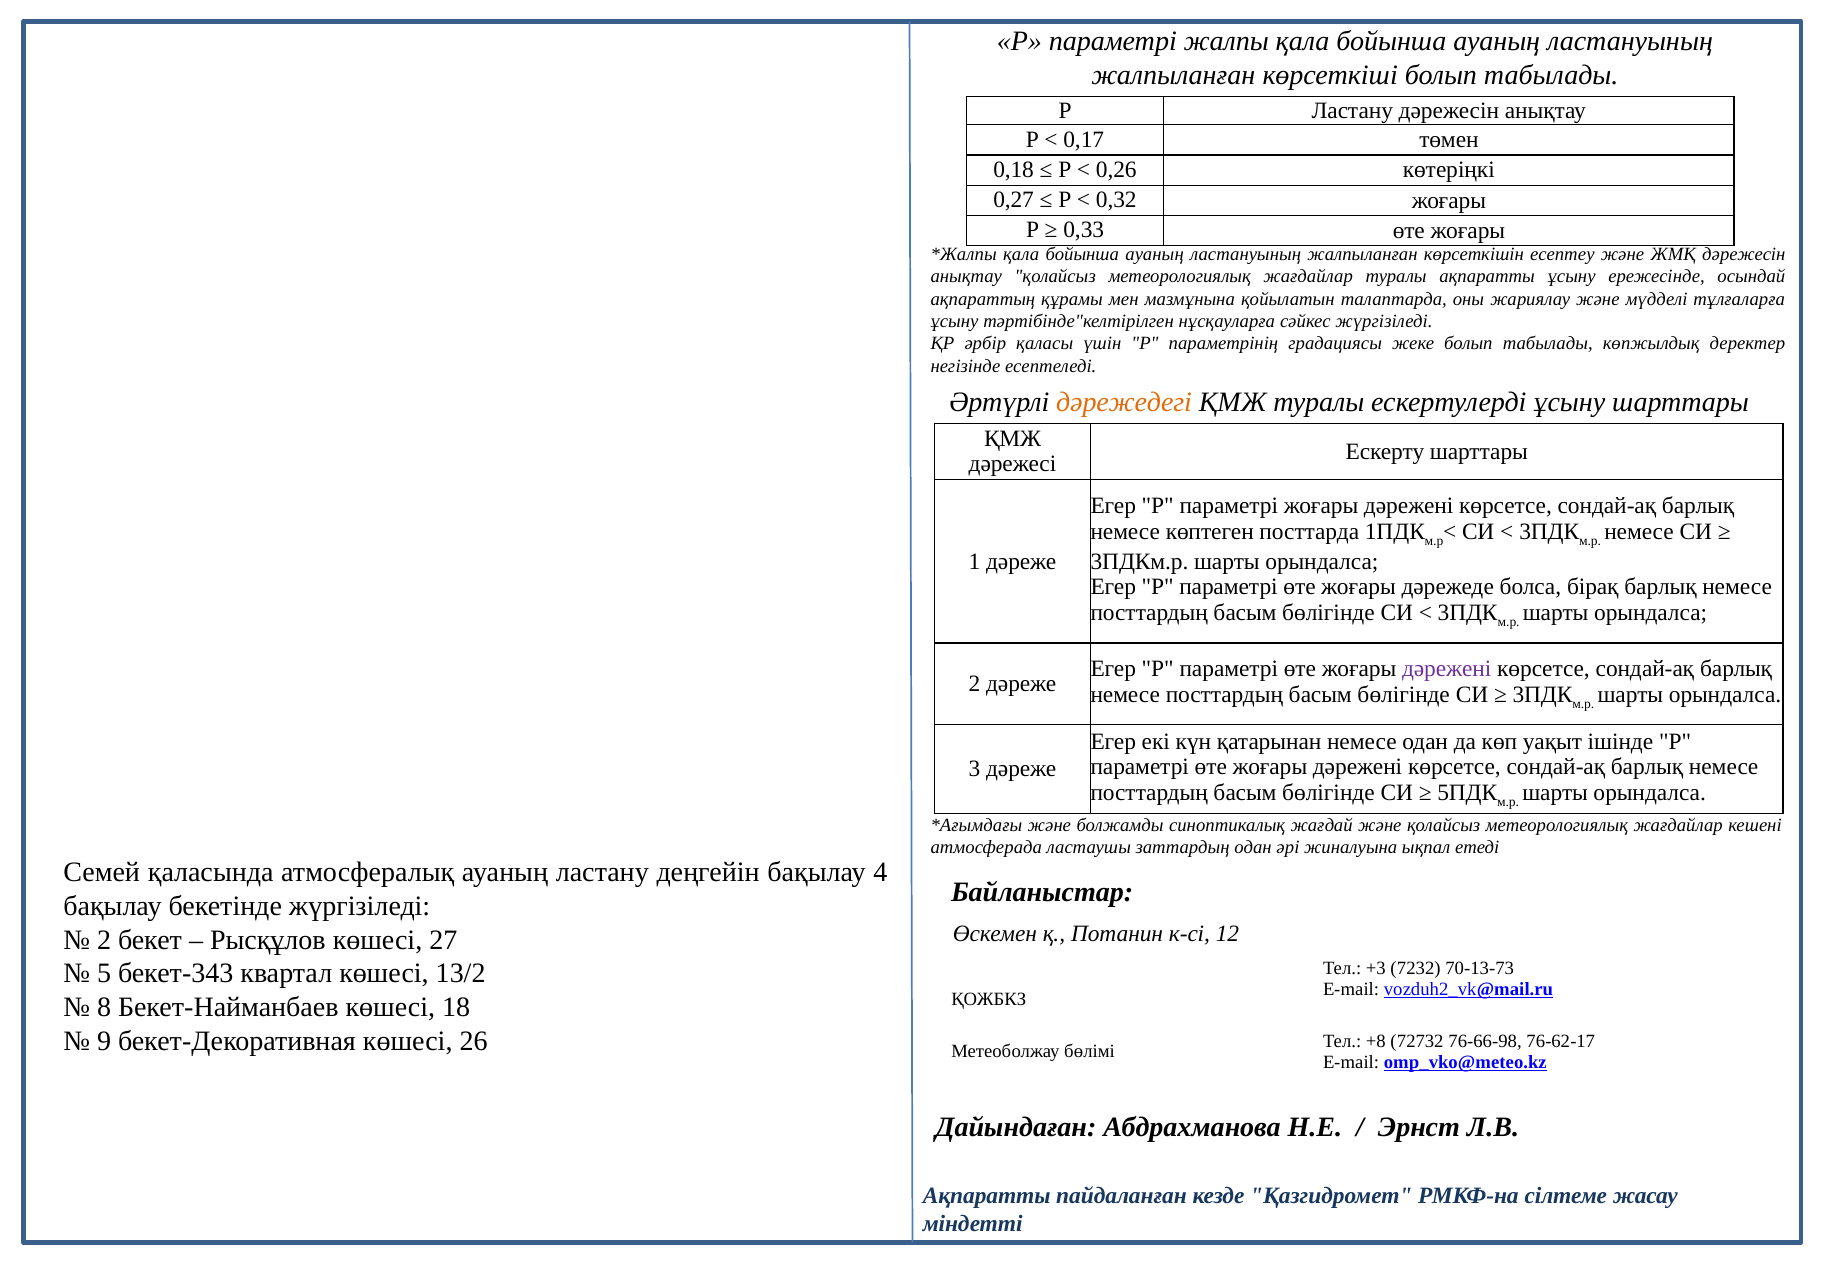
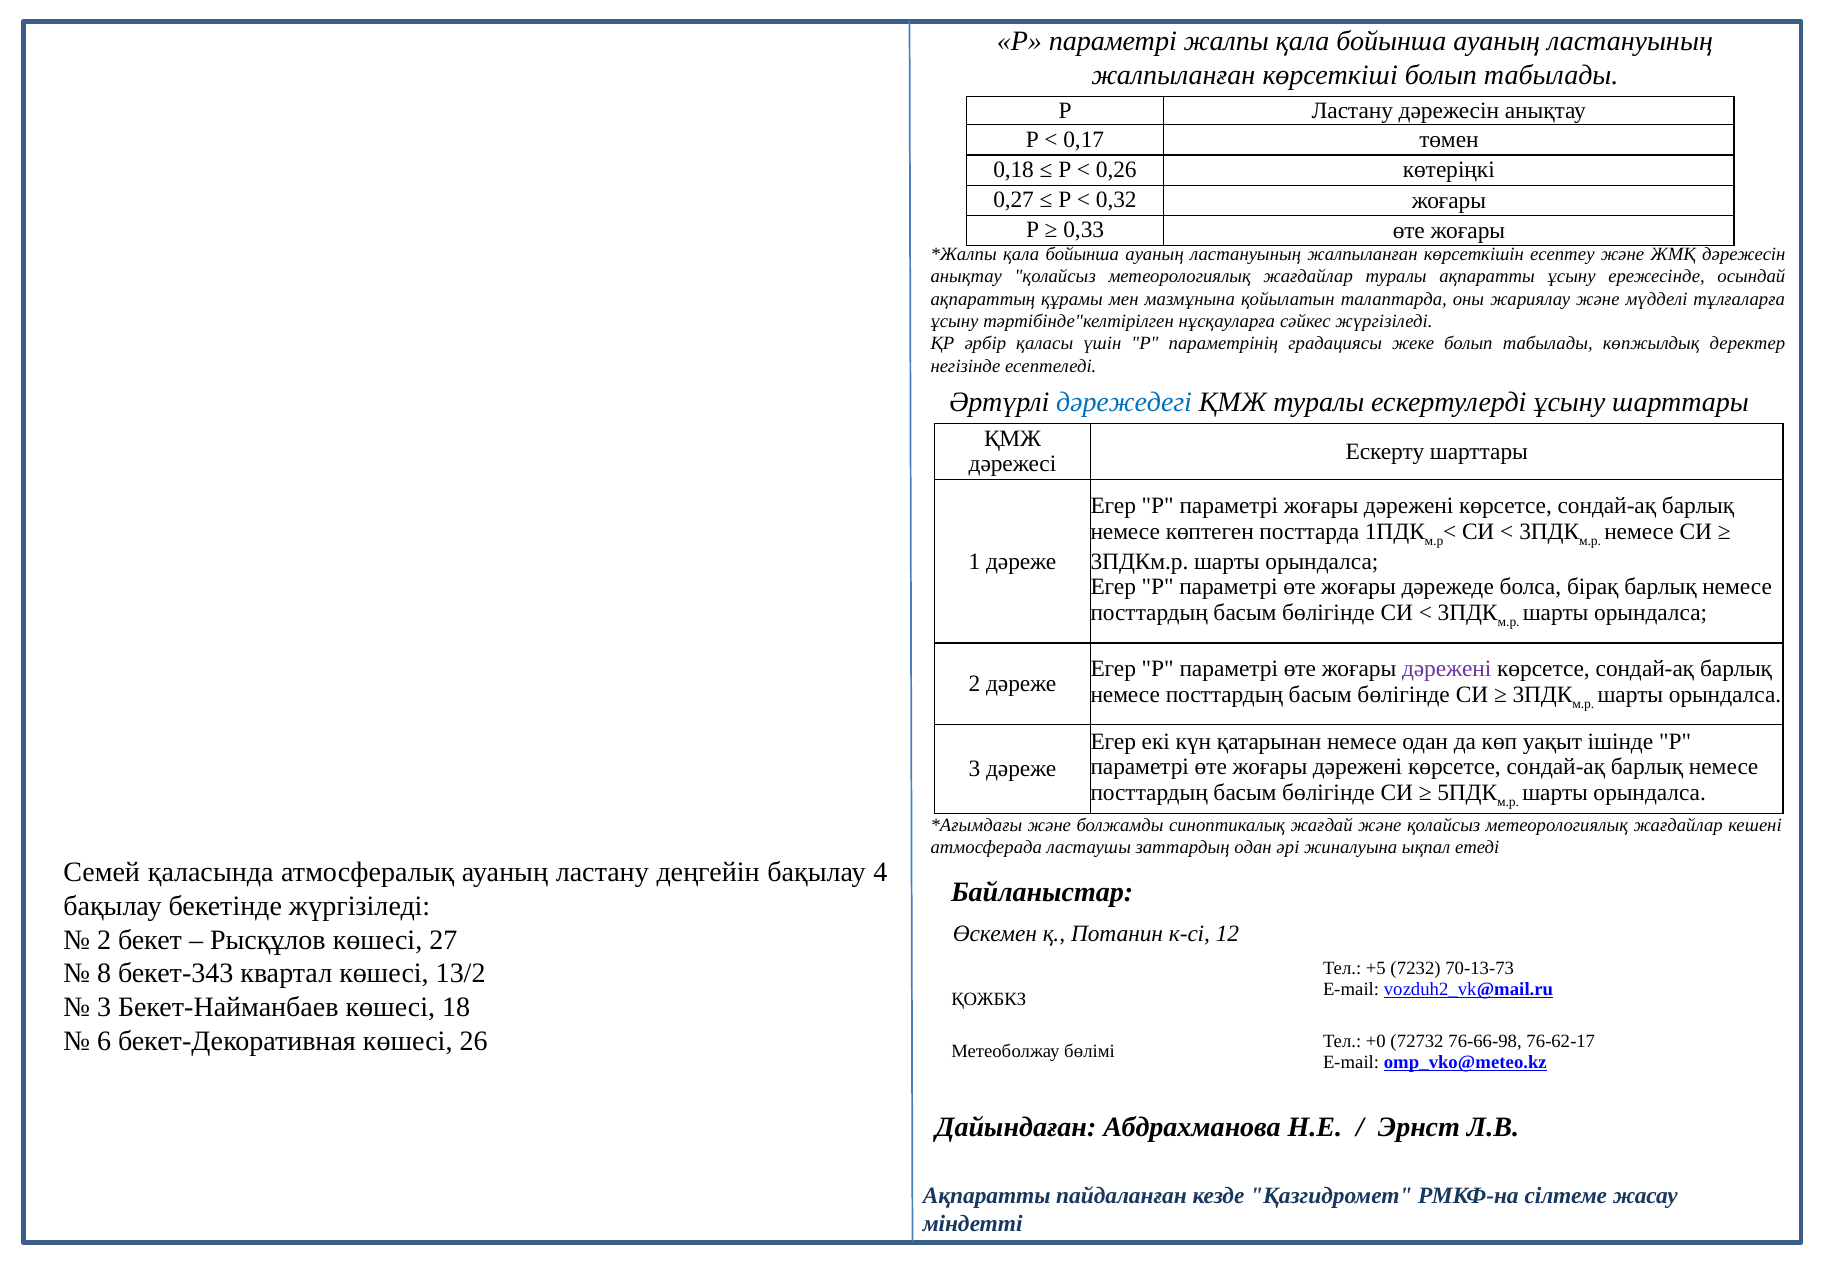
дәрежедегі colour: orange -> blue
+3: +3 -> +5
5: 5 -> 8
8 at (104, 1007): 8 -> 3
9: 9 -> 6
+8: +8 -> +0
